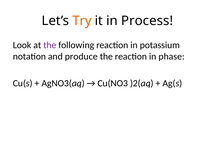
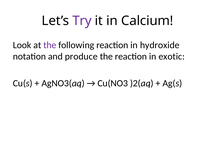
Try colour: orange -> purple
Process: Process -> Calcium
potassium: potassium -> hydroxide
phase: phase -> exotic
